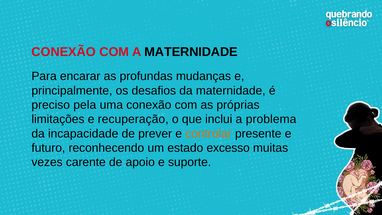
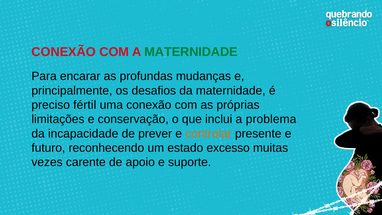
MATERNIDADE at (191, 52) colour: black -> green
pela: pela -> fértil
recuperação: recuperação -> conservação
